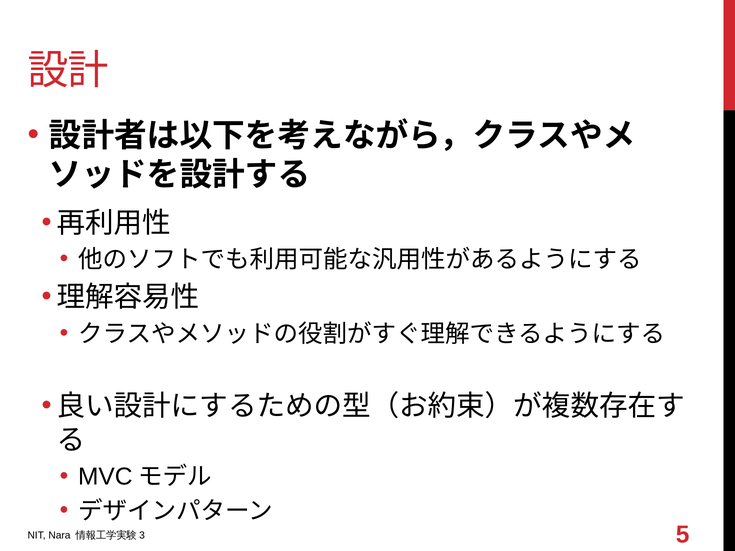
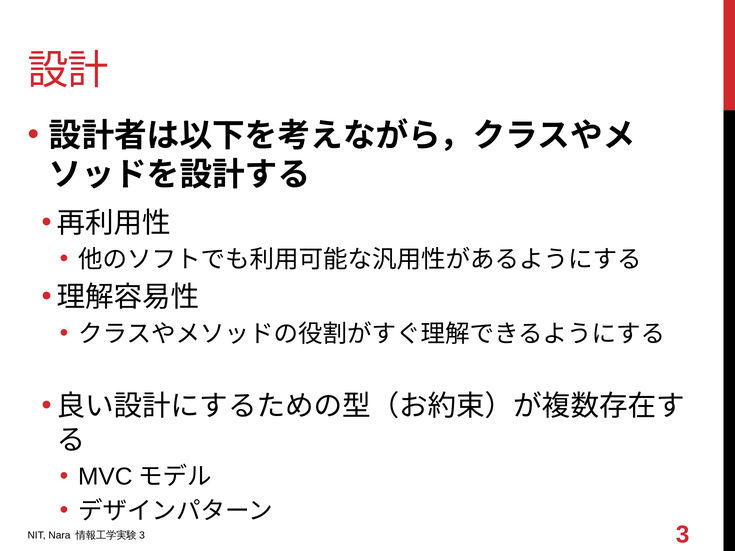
5: 5 -> 3
